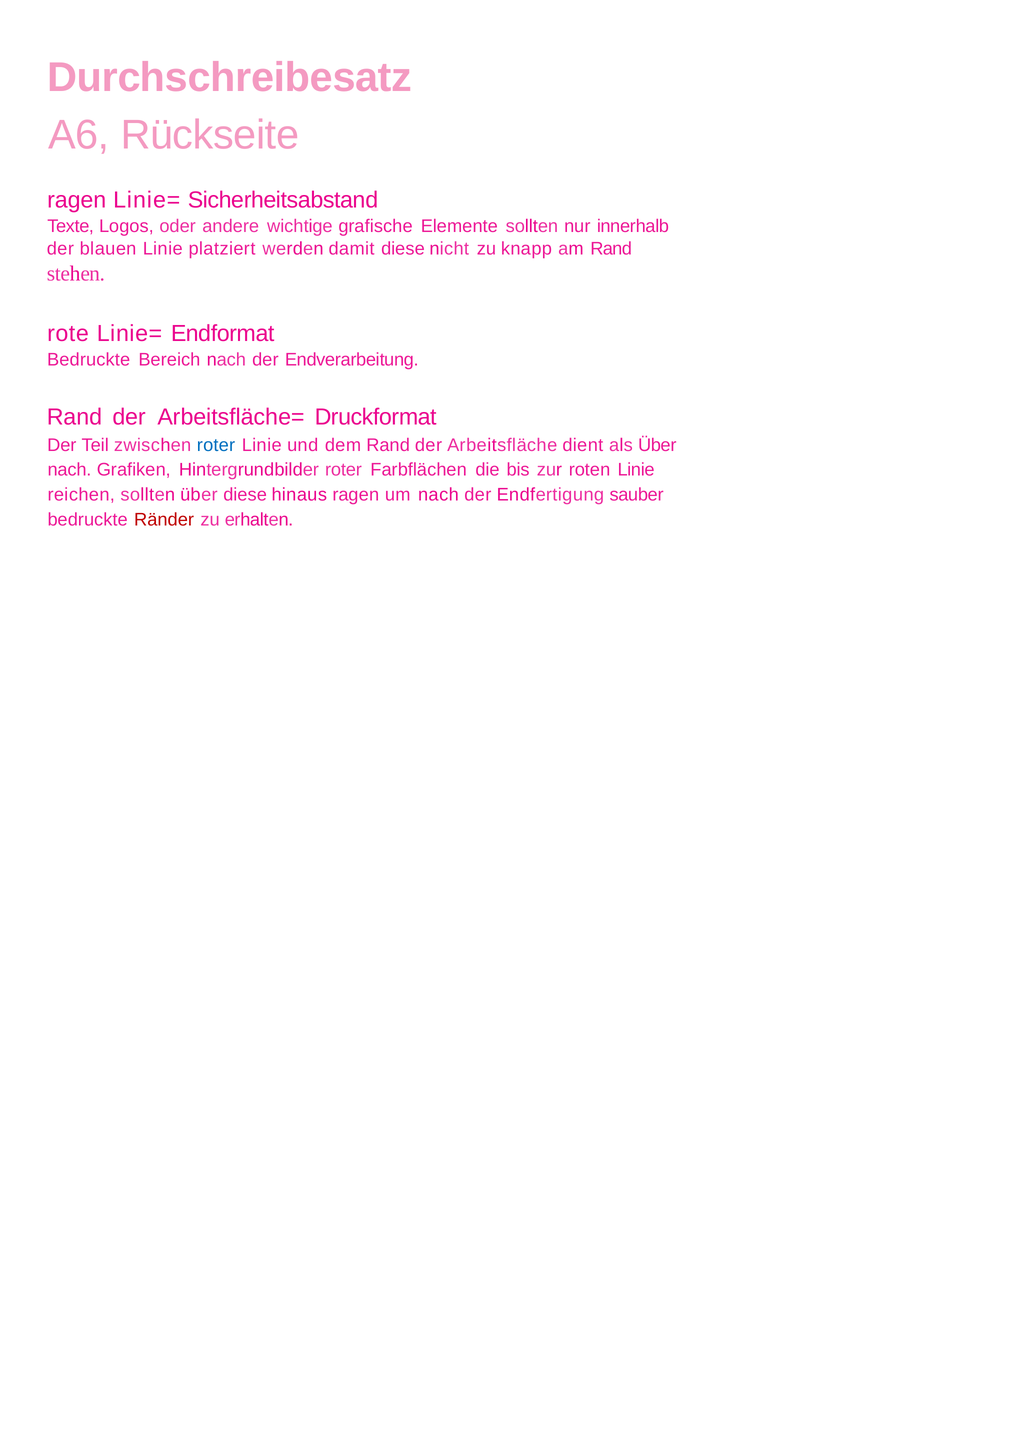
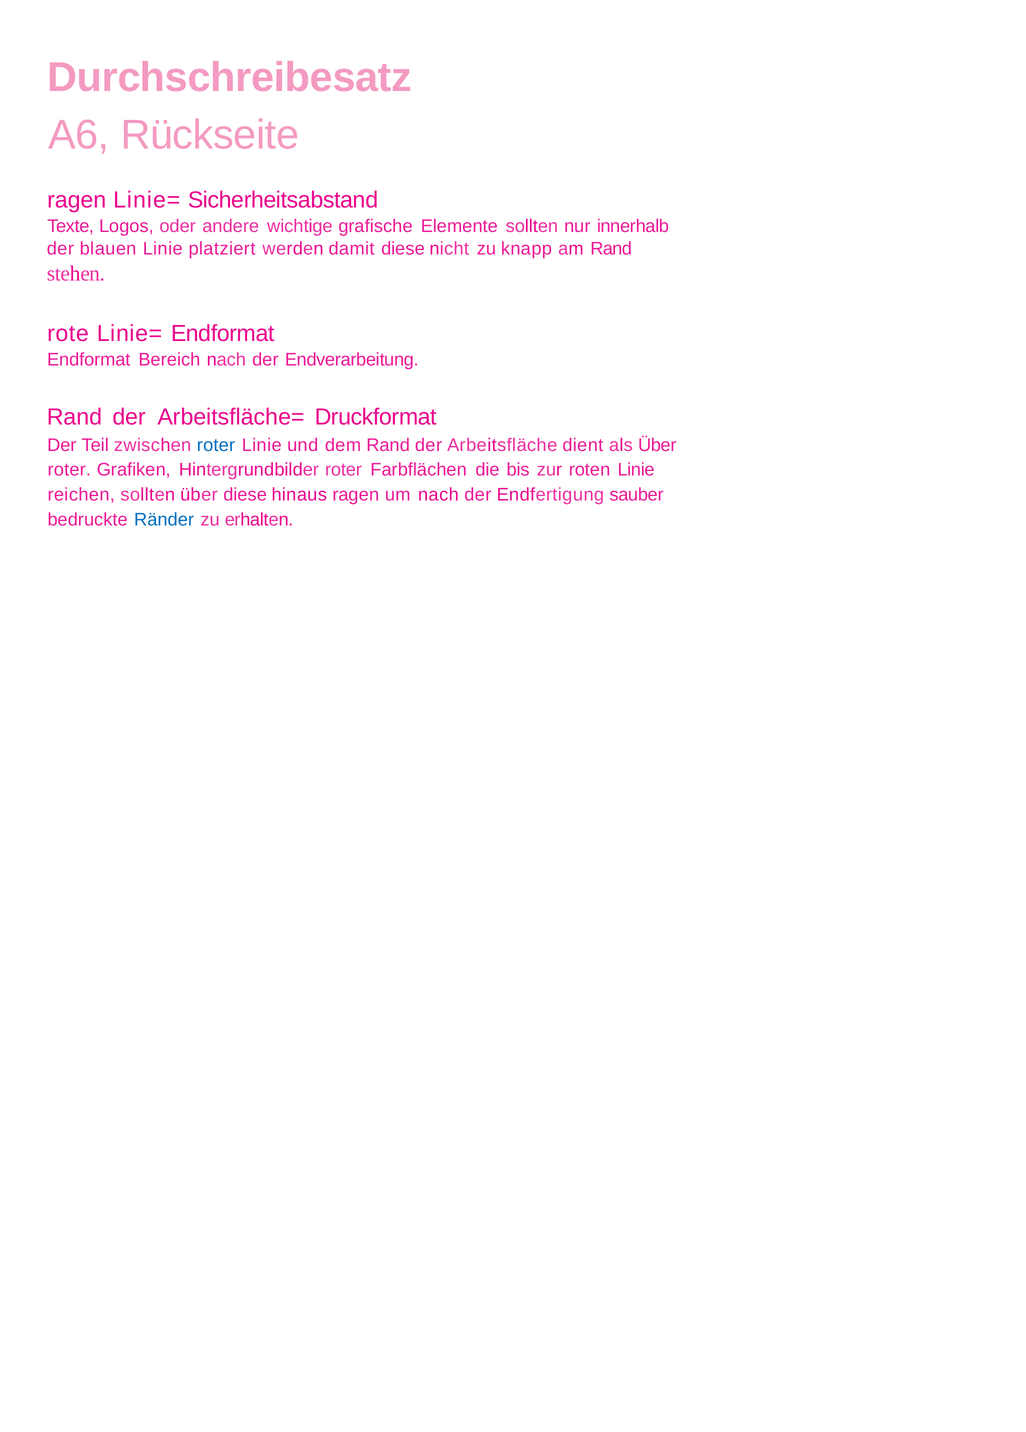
Bedruckte at (89, 360): Bedruckte -> Endformat
nach at (69, 470): nach -> roter
Ränder colour: red -> blue
